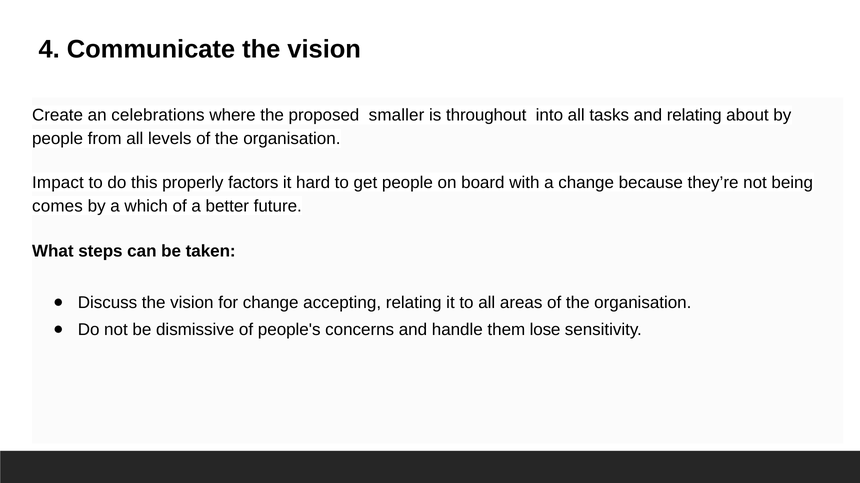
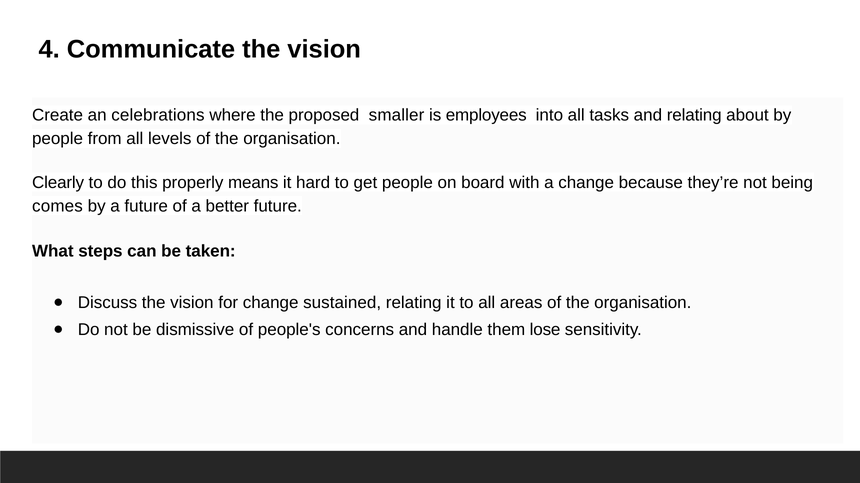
throughout: throughout -> employees
Impact: Impact -> Clearly
factors: factors -> means
a which: which -> future
accepting: accepting -> sustained
